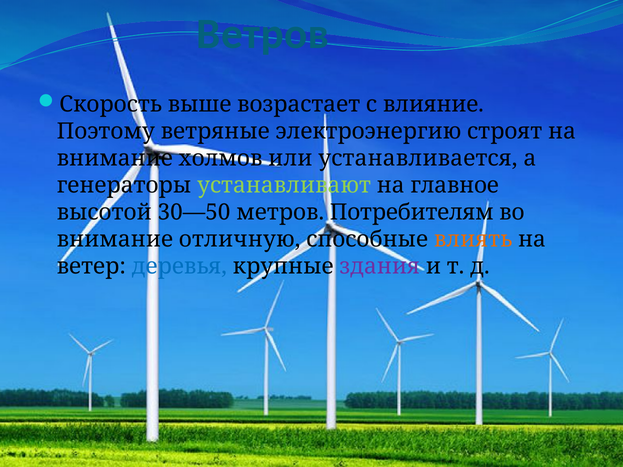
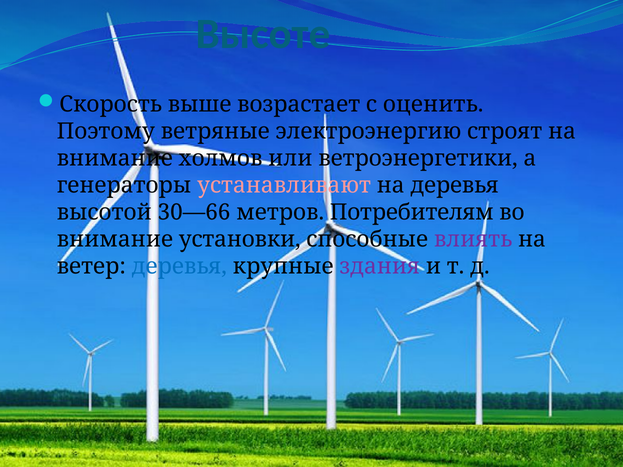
Ветров: Ветров -> Высоте
влияние: влияние -> оценить
устанавливается: устанавливается -> ветроэнергетики
устанавливают colour: light green -> pink
на главное: главное -> деревья
30—50: 30—50 -> 30—66
отличную: отличную -> установки
влиять colour: orange -> purple
